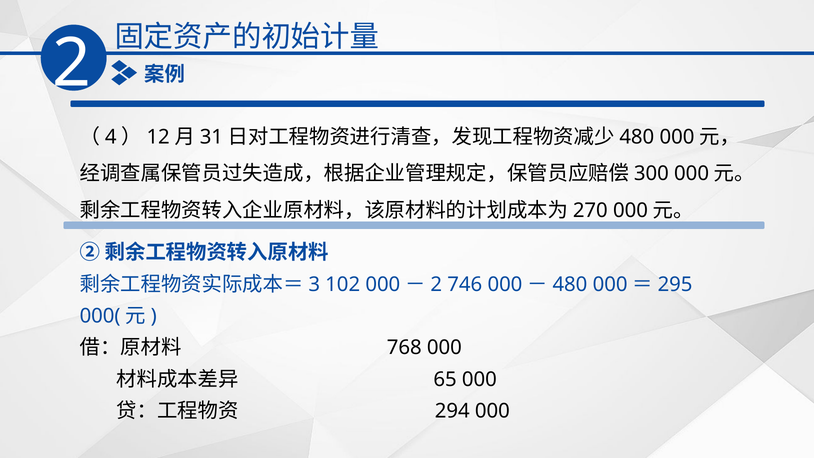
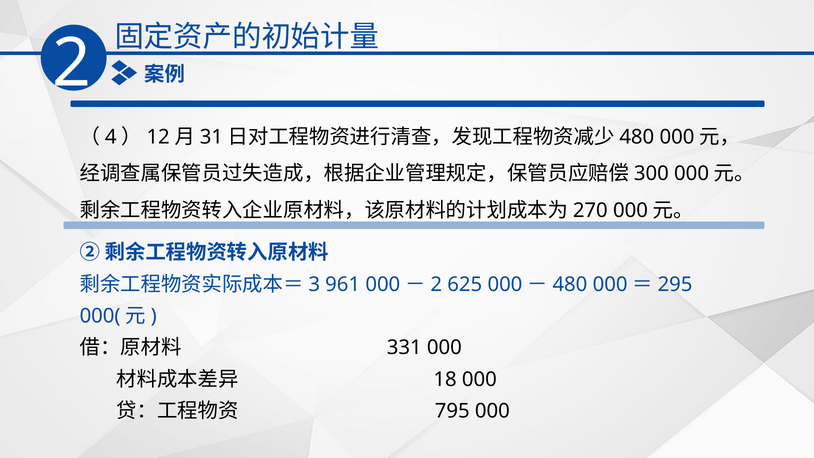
102: 102 -> 961
746: 746 -> 625
768: 768 -> 331
65: 65 -> 18
294: 294 -> 795
